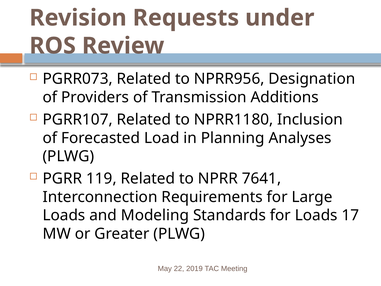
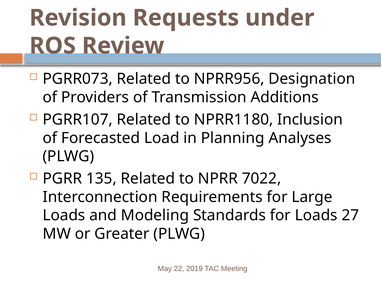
119: 119 -> 135
7641: 7641 -> 7022
17: 17 -> 27
